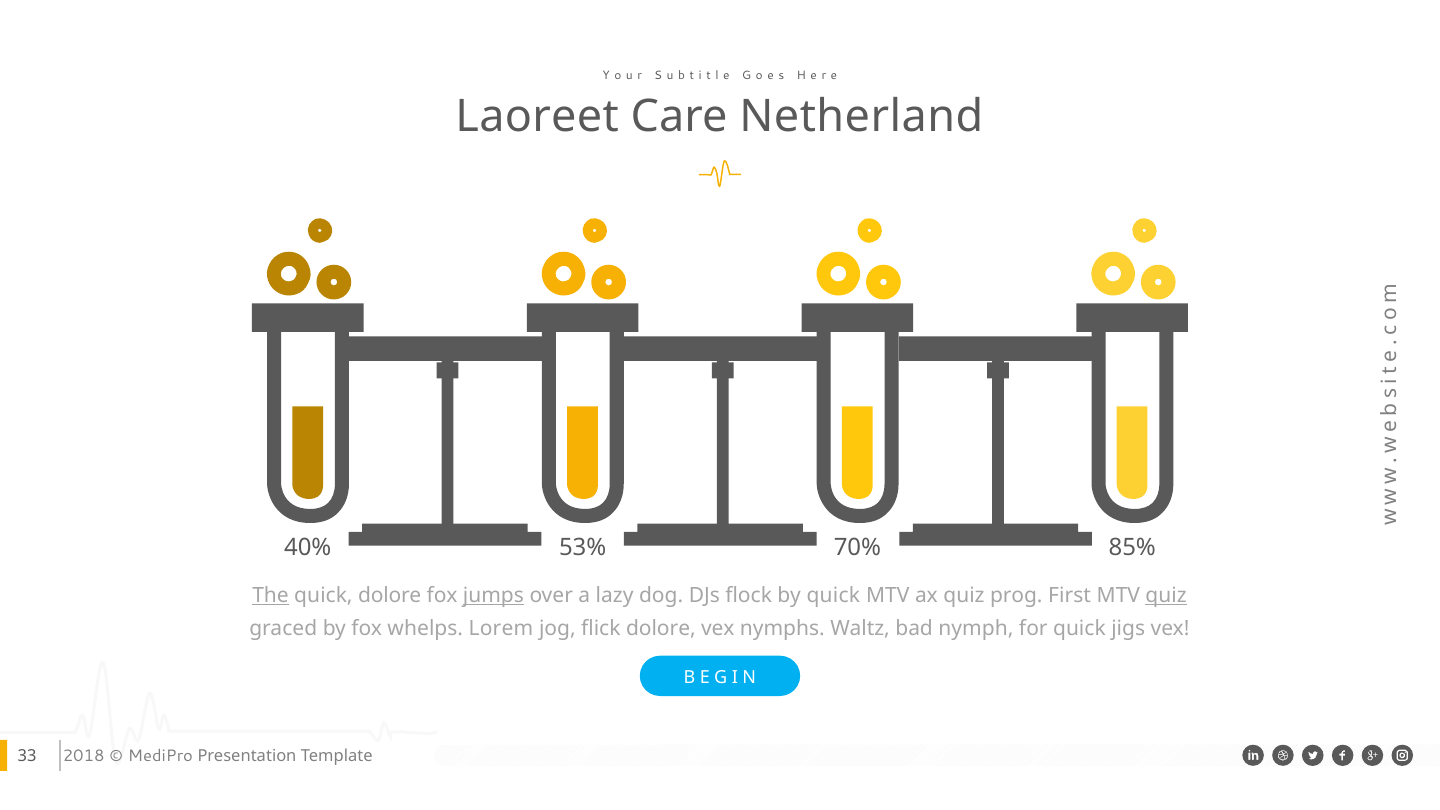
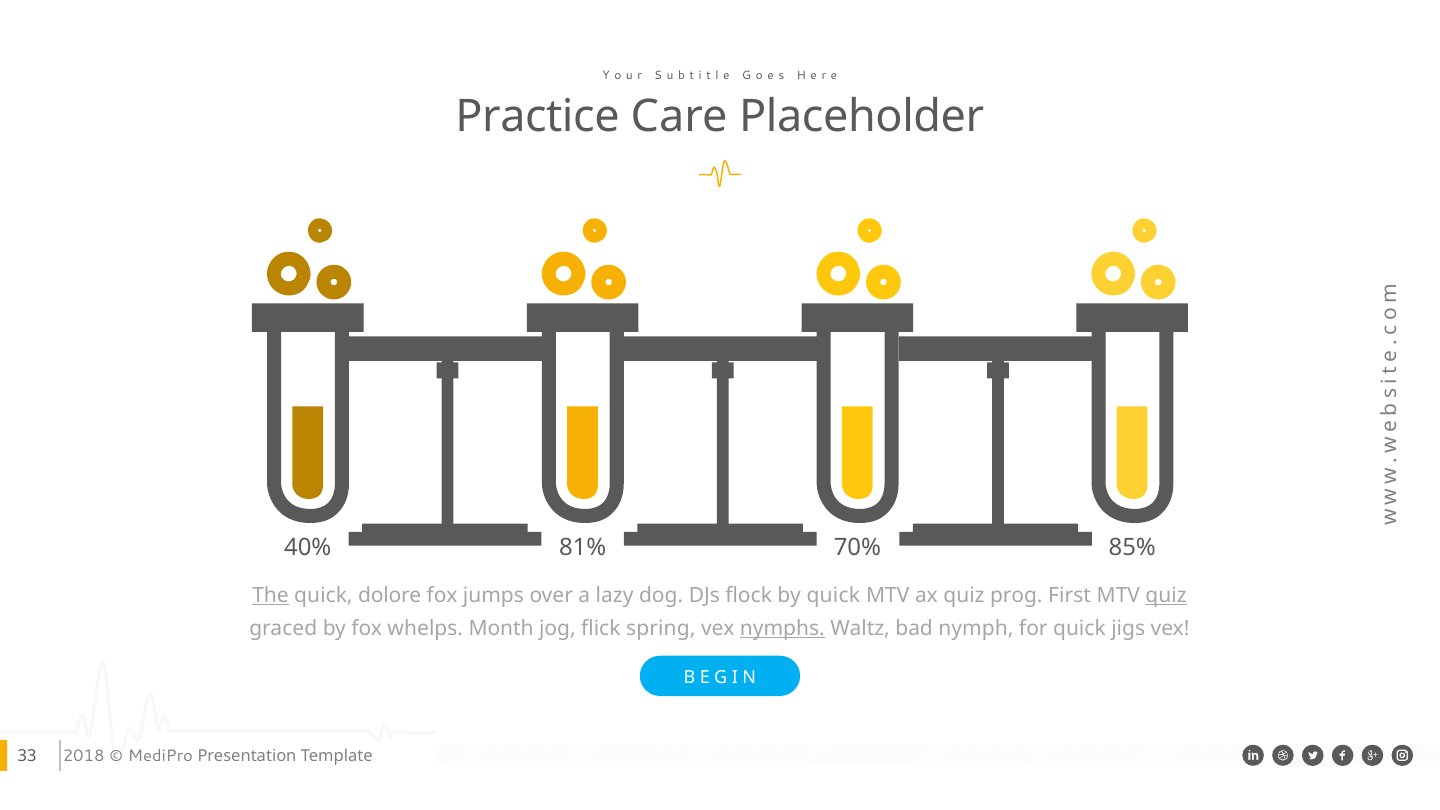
Laoreet: Laoreet -> Practice
Netherland: Netherland -> Placeholder
53%: 53% -> 81%
jumps underline: present -> none
Lorem: Lorem -> Month
flick dolore: dolore -> spring
nymphs underline: none -> present
